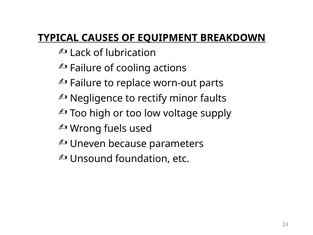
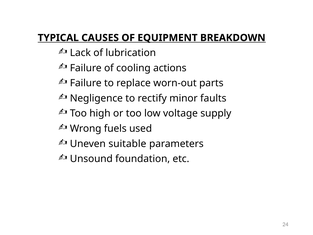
because: because -> suitable
